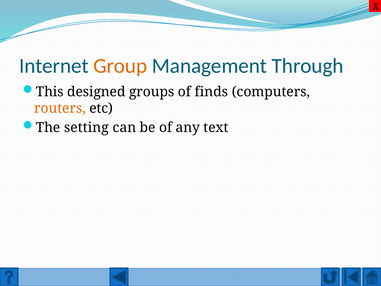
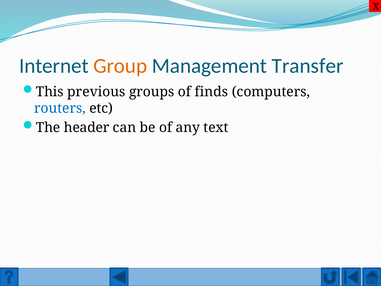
Through: Through -> Transfer
designed: designed -> previous
routers colour: orange -> blue
setting: setting -> header
